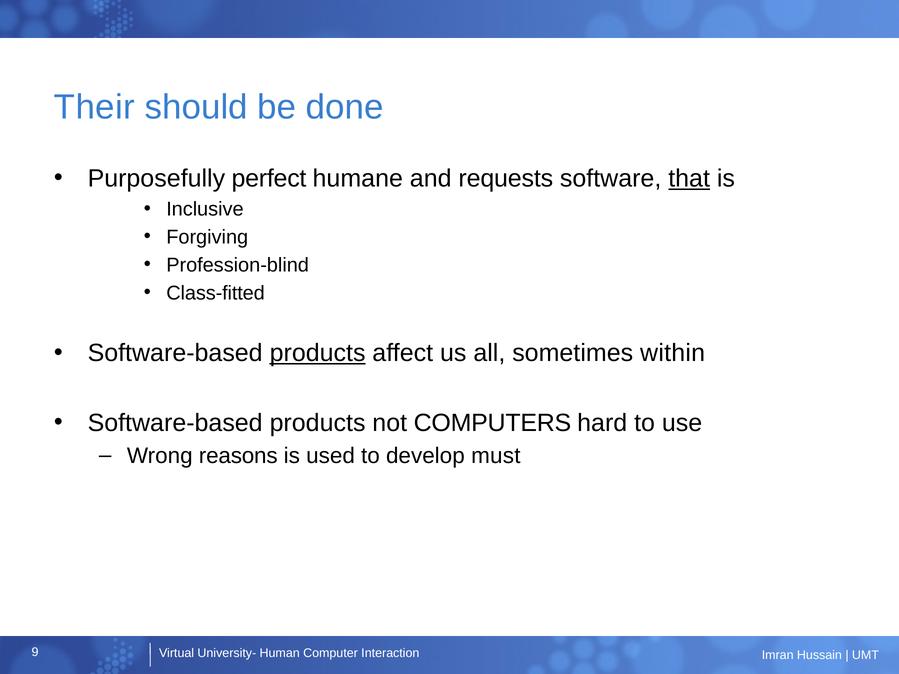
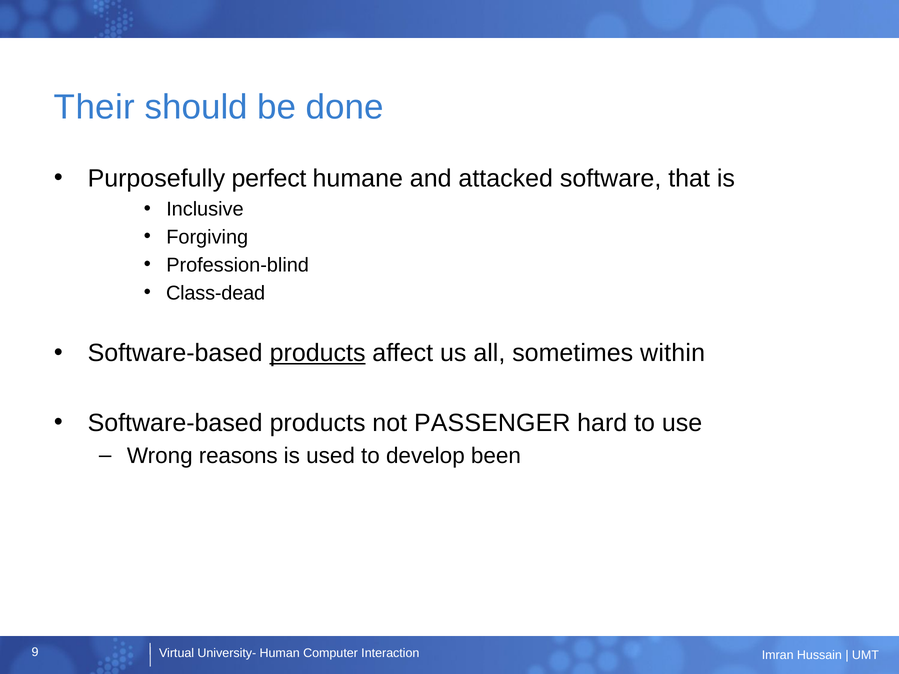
requests: requests -> attacked
that underline: present -> none
Class-fitted: Class-fitted -> Class-dead
COMPUTERS: COMPUTERS -> PASSENGER
must: must -> been
